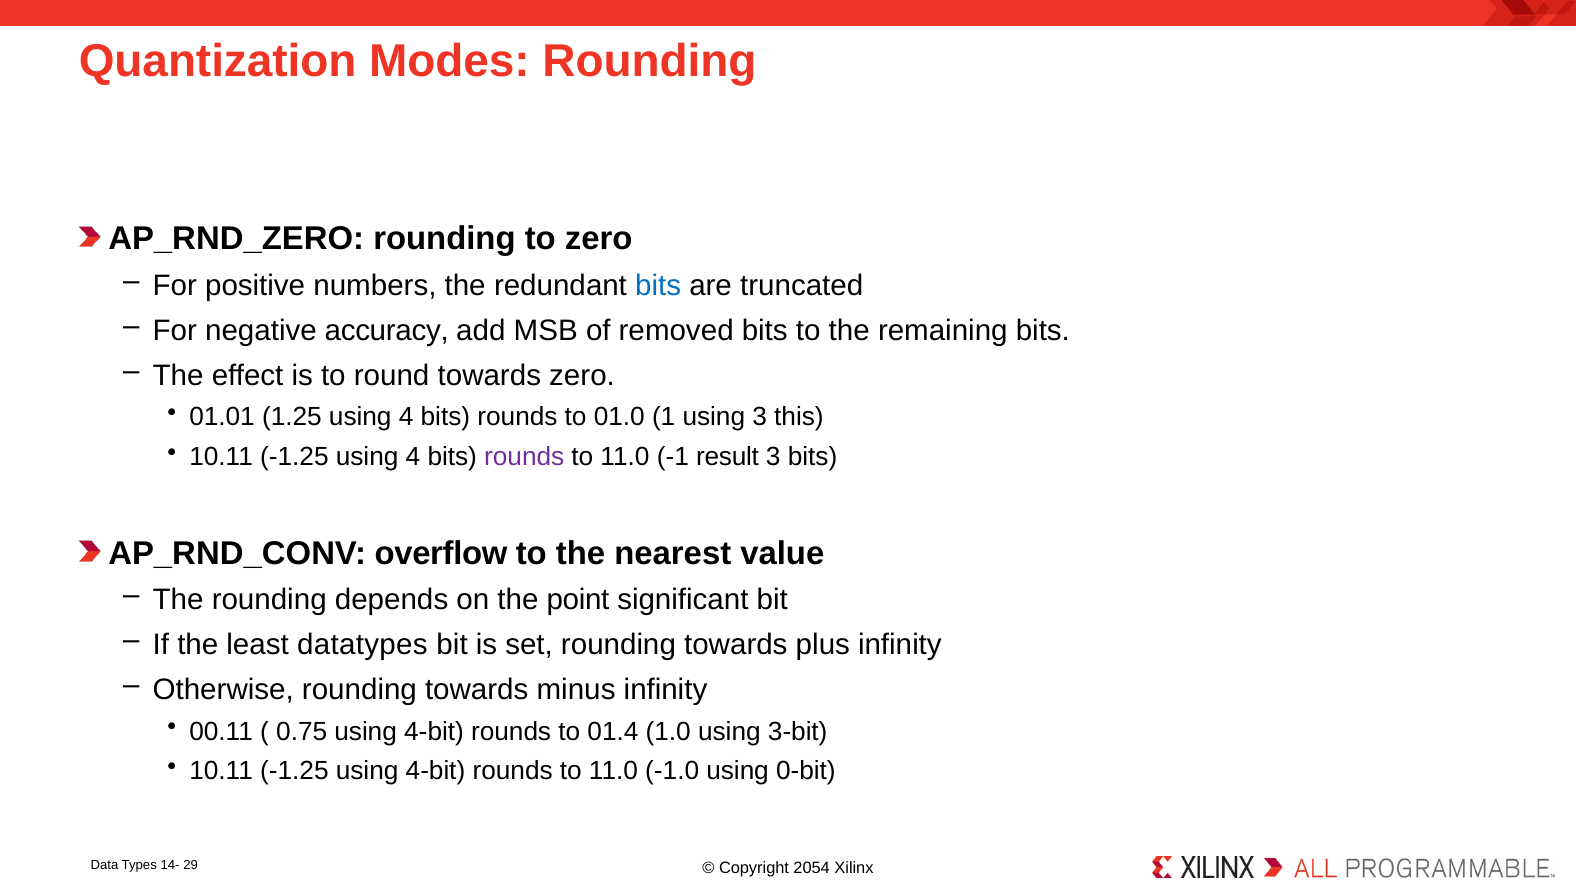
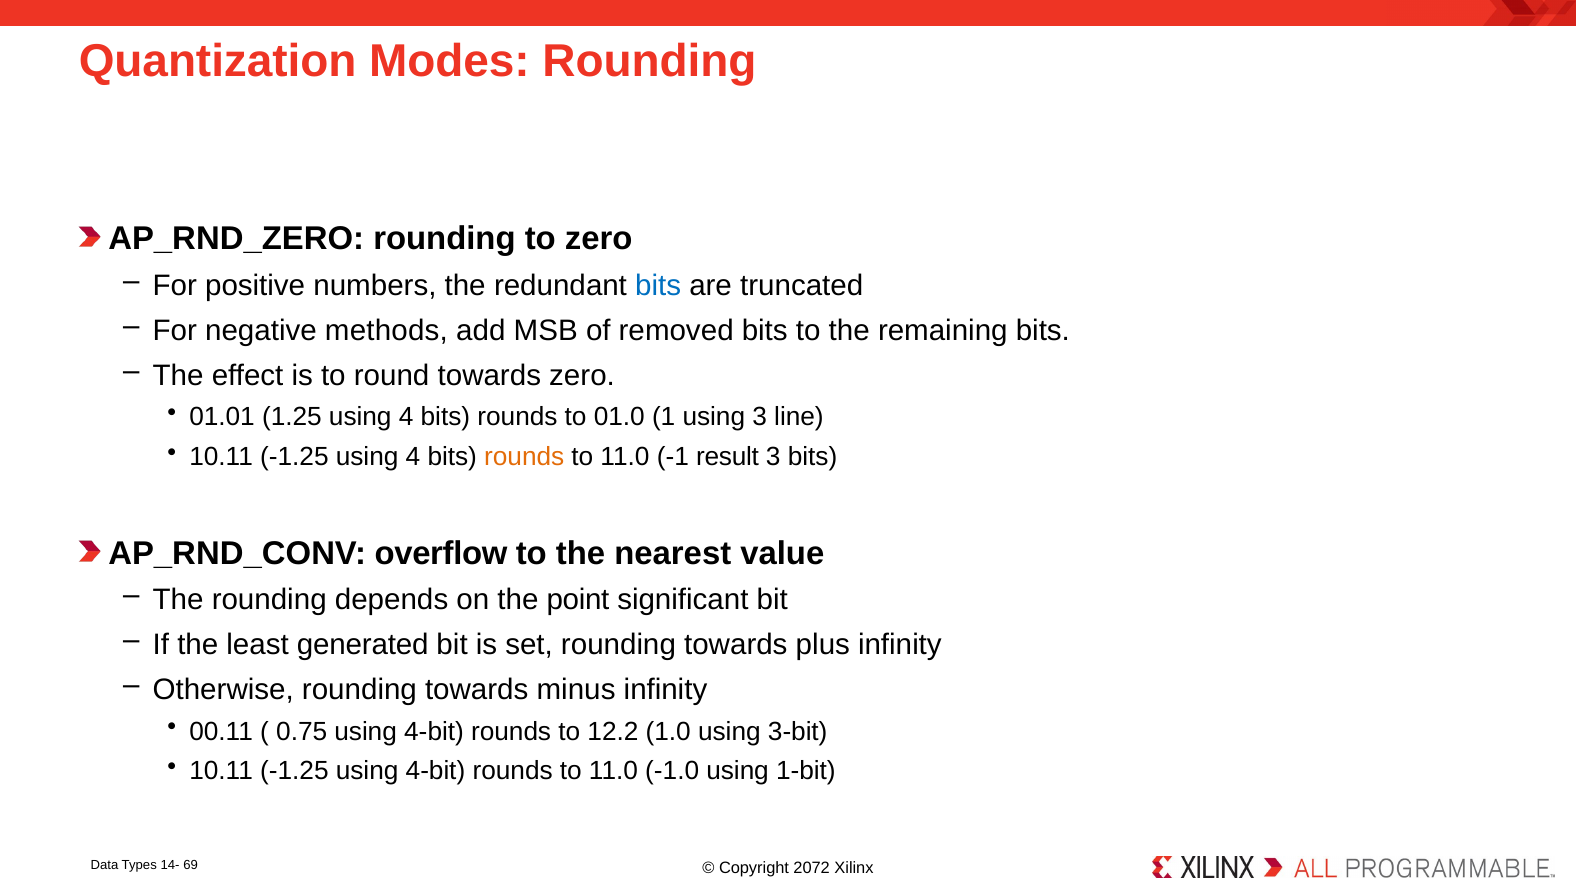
accuracy: accuracy -> methods
this: this -> line
rounds at (524, 457) colour: purple -> orange
datatypes: datatypes -> generated
01.4: 01.4 -> 12.2
0-bit: 0-bit -> 1-bit
29: 29 -> 69
2054: 2054 -> 2072
